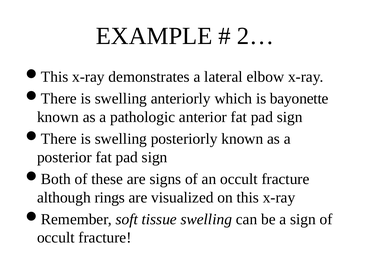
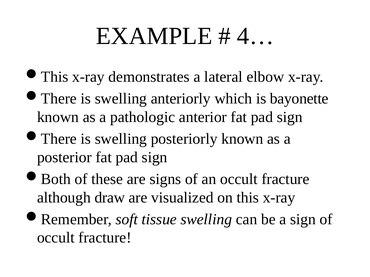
2…: 2… -> 4…
rings: rings -> draw
